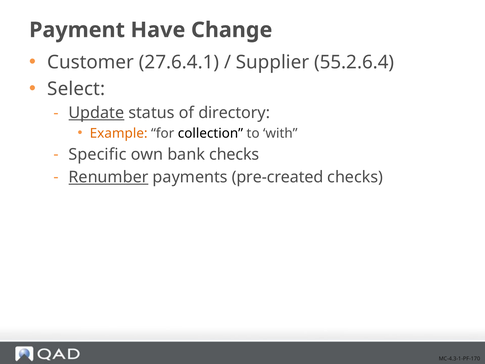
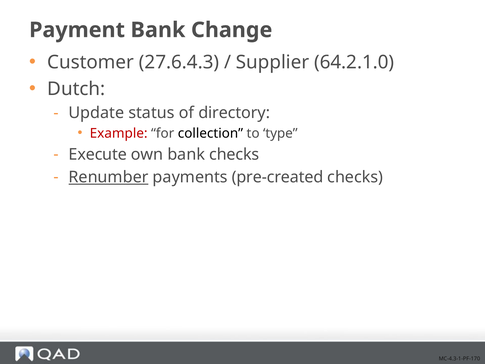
Payment Have: Have -> Bank
27.6.4.1: 27.6.4.1 -> 27.6.4.3
55.2.6.4: 55.2.6.4 -> 64.2.1.0
Select: Select -> Dutch
Update underline: present -> none
Example colour: orange -> red
with: with -> type
Specific: Specific -> Execute
